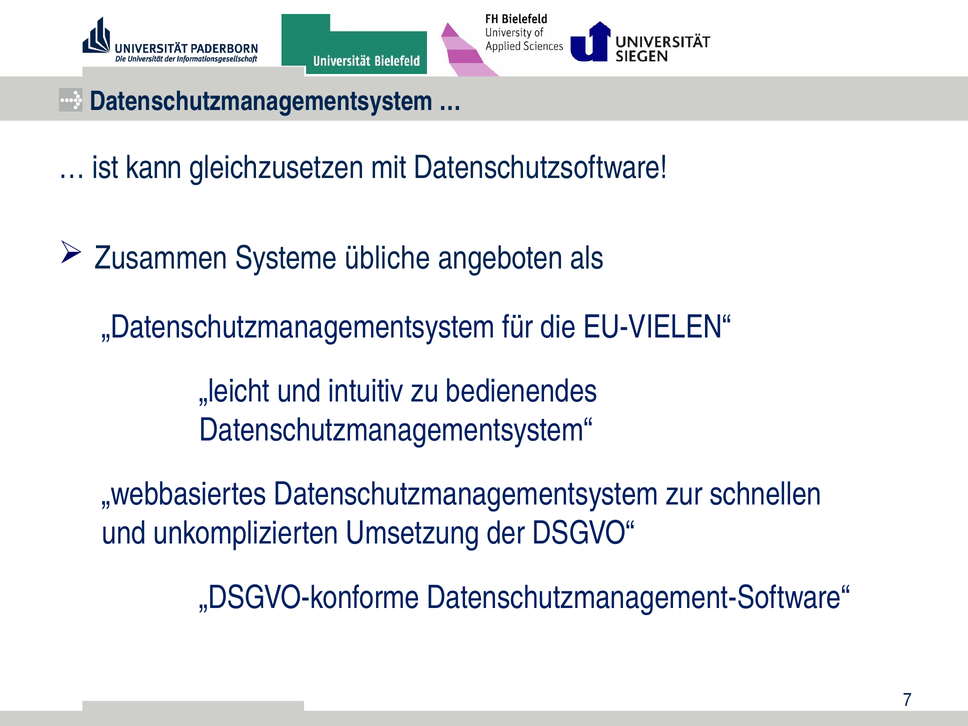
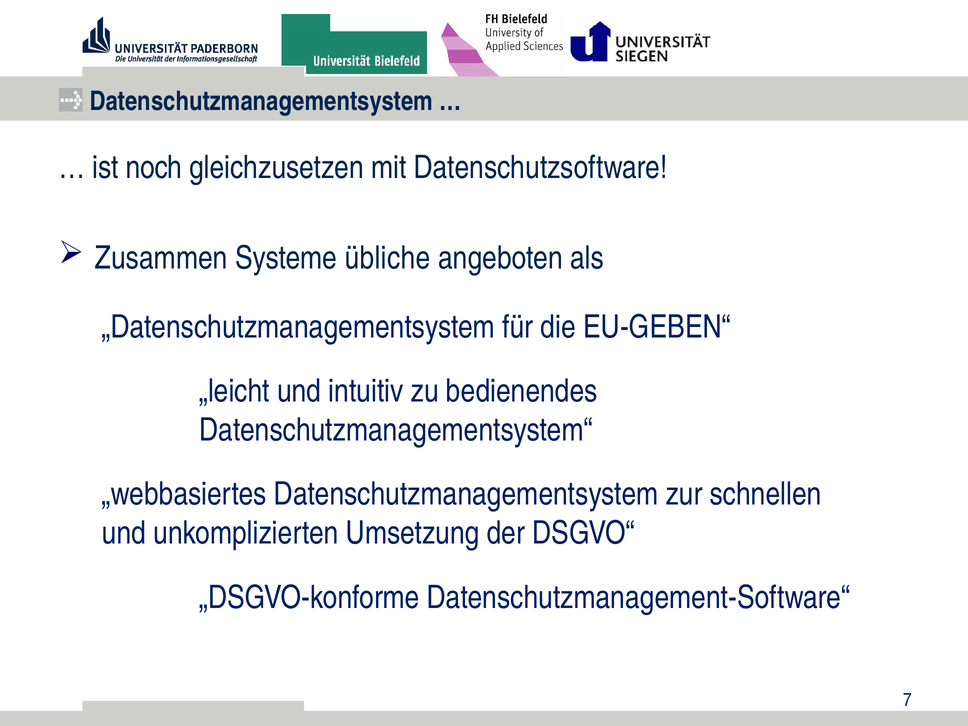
kann: kann -> noch
EU-VIELEN“: EU-VIELEN“ -> EU-GEBEN“
